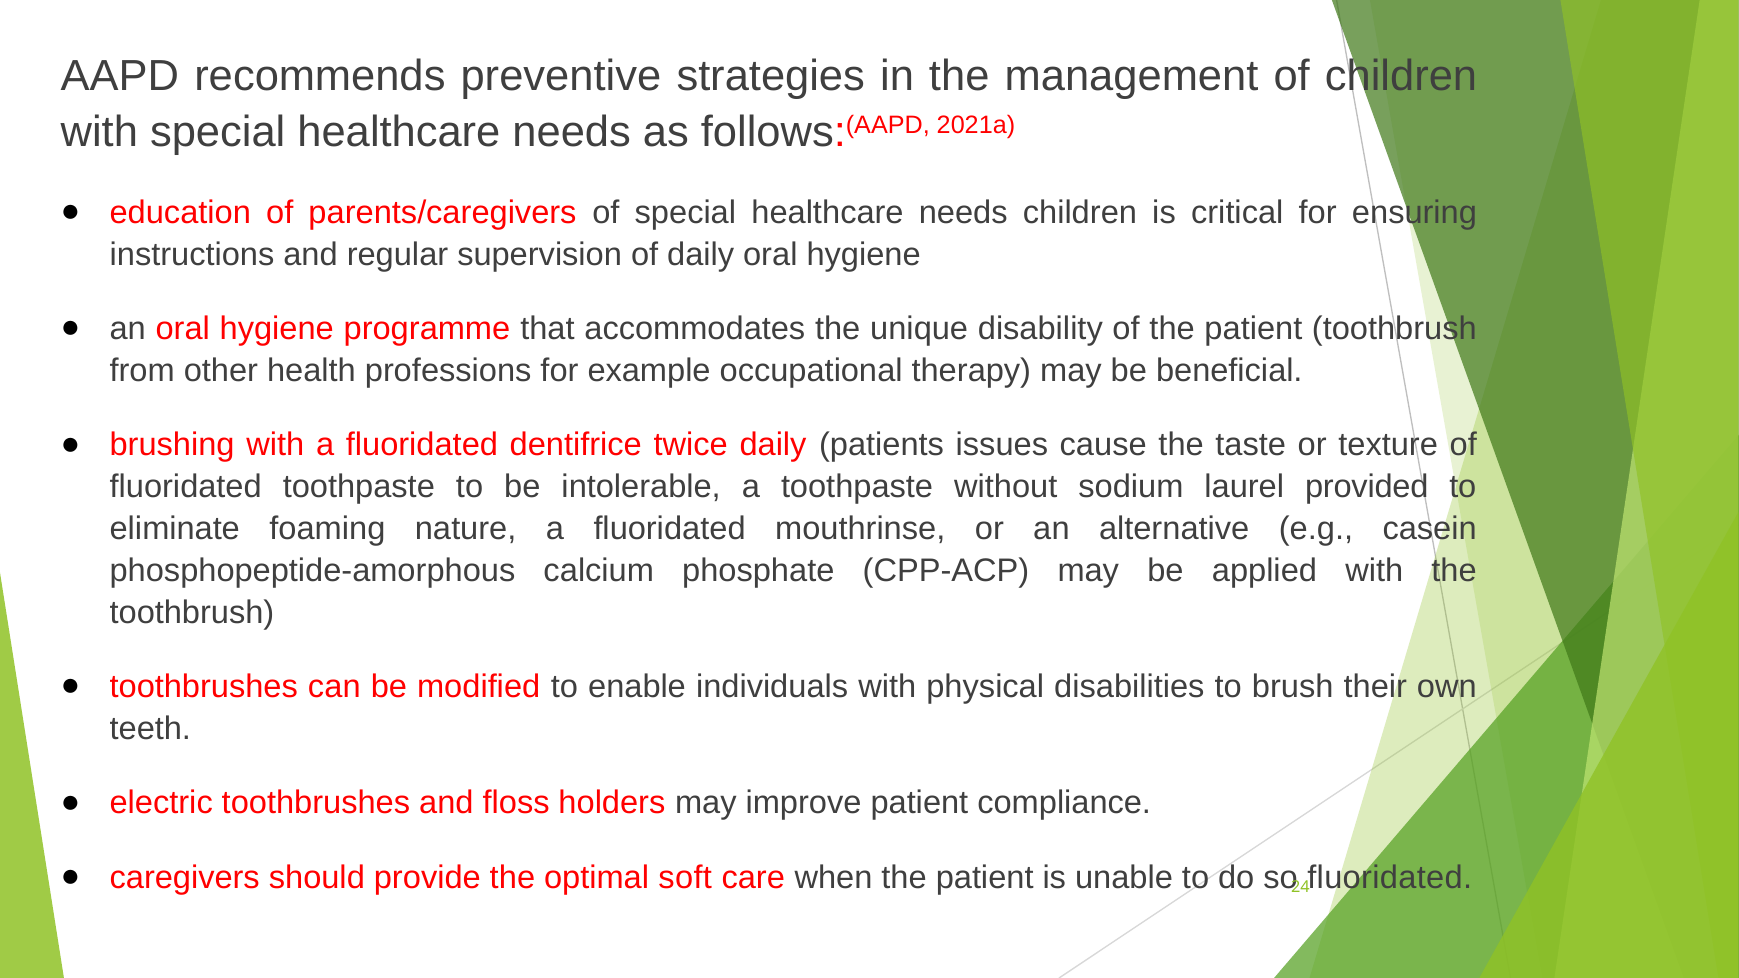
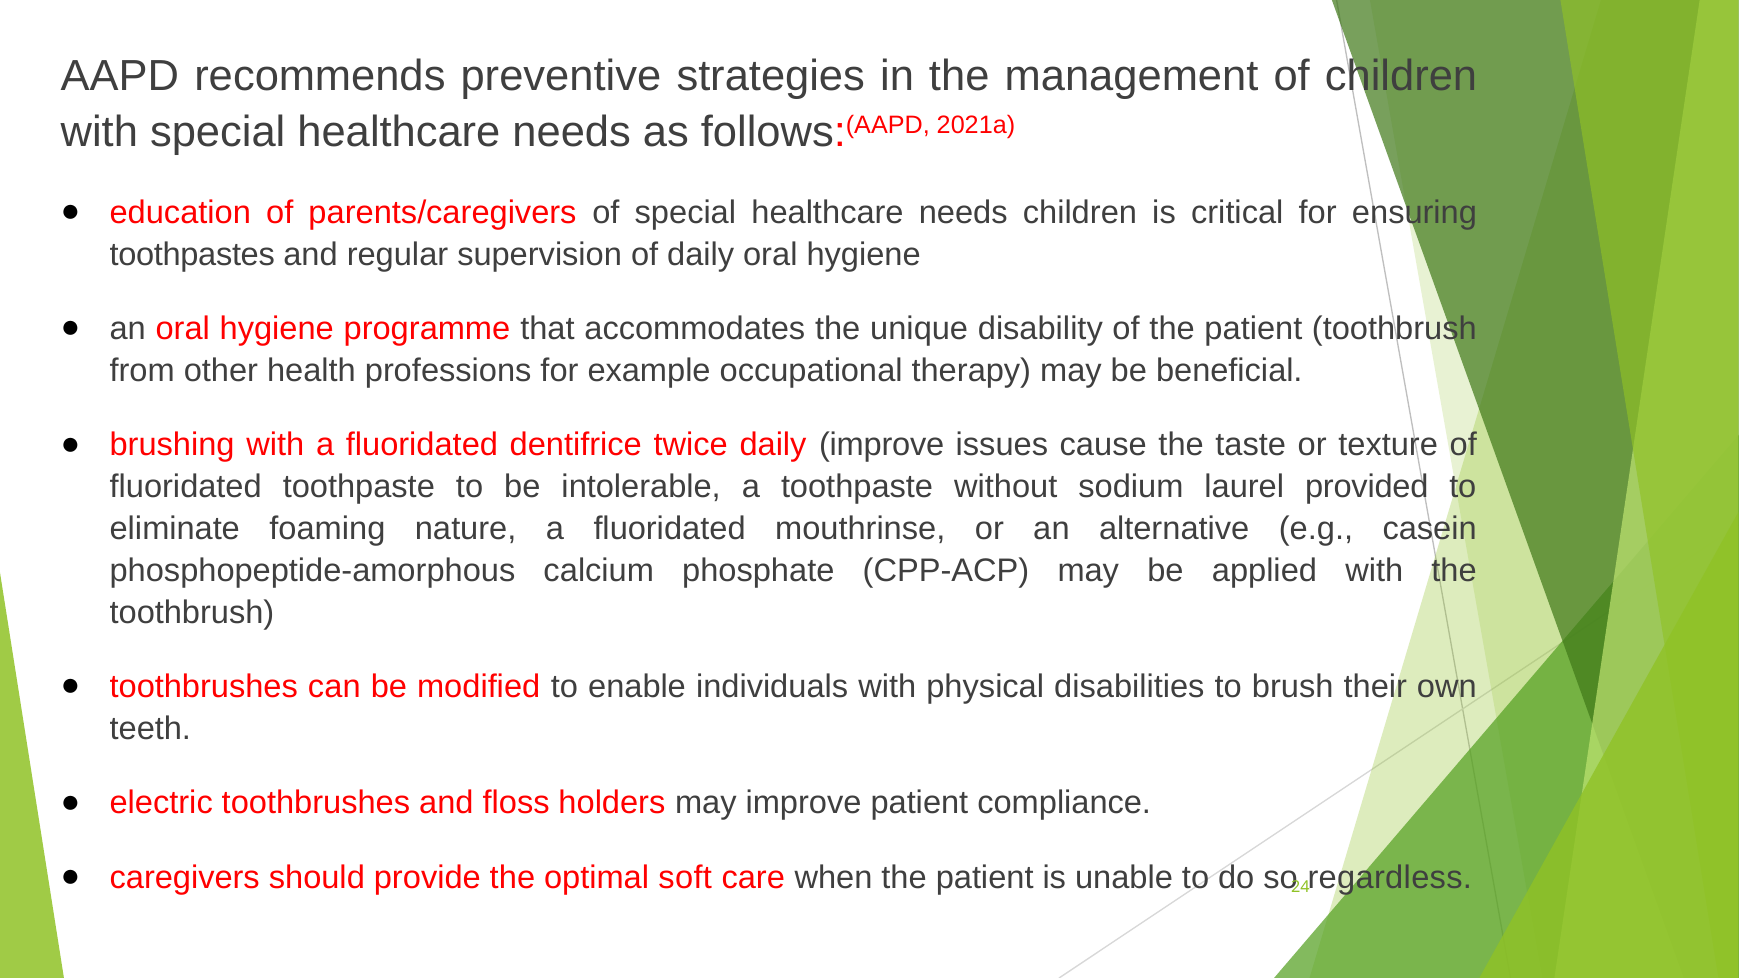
instructions: instructions -> toothpastes
daily patients: patients -> improve
so fluoridated: fluoridated -> regardless
